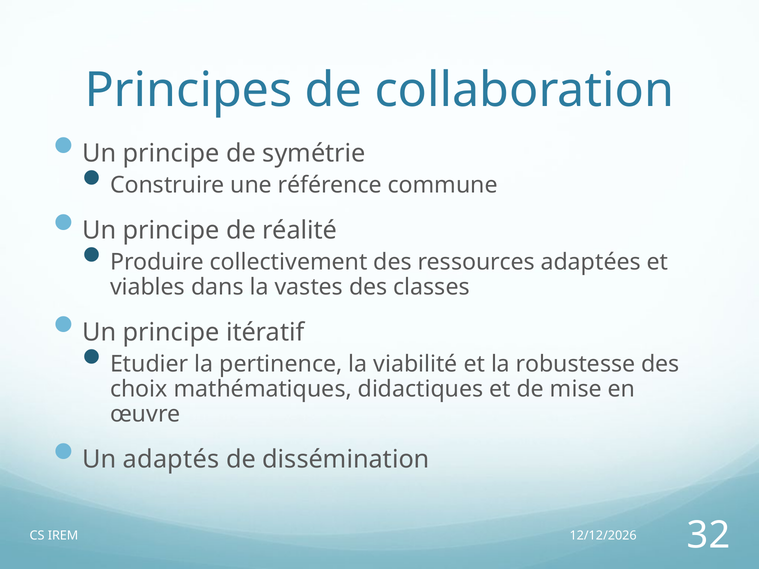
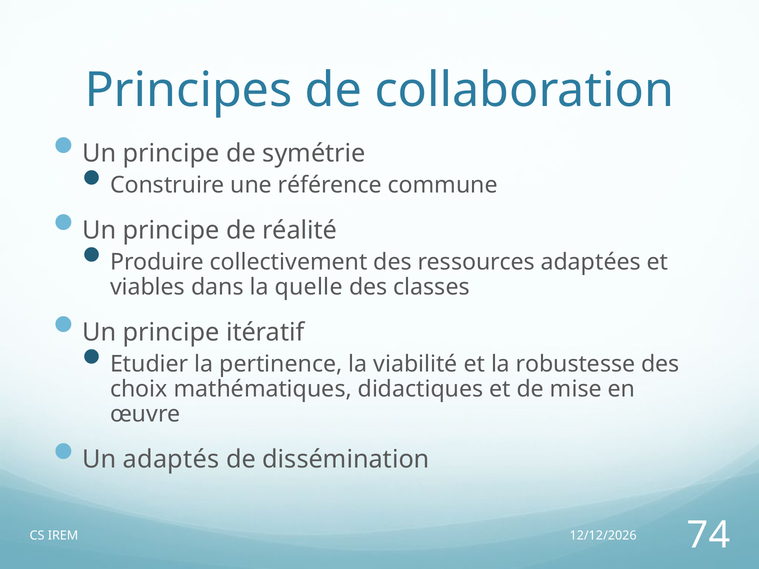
vastes: vastes -> quelle
32: 32 -> 74
